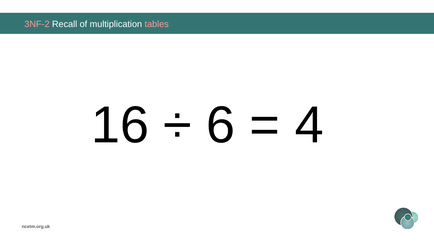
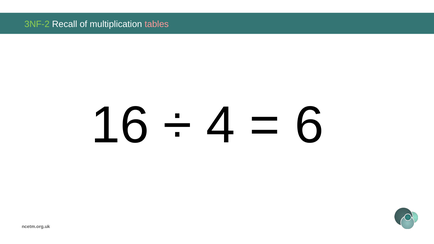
3NF-2 colour: pink -> light green
6: 6 -> 4
4: 4 -> 6
